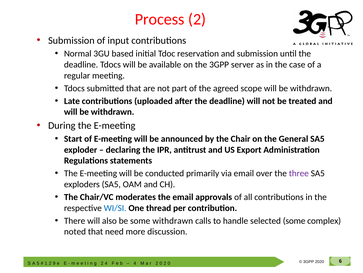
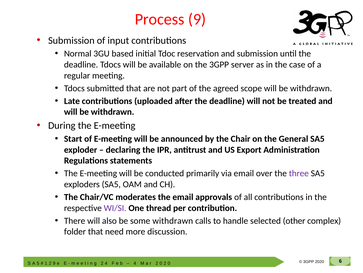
Process 2: 2 -> 9
WI/SI colour: blue -> purple
selected some: some -> other
noted: noted -> folder
